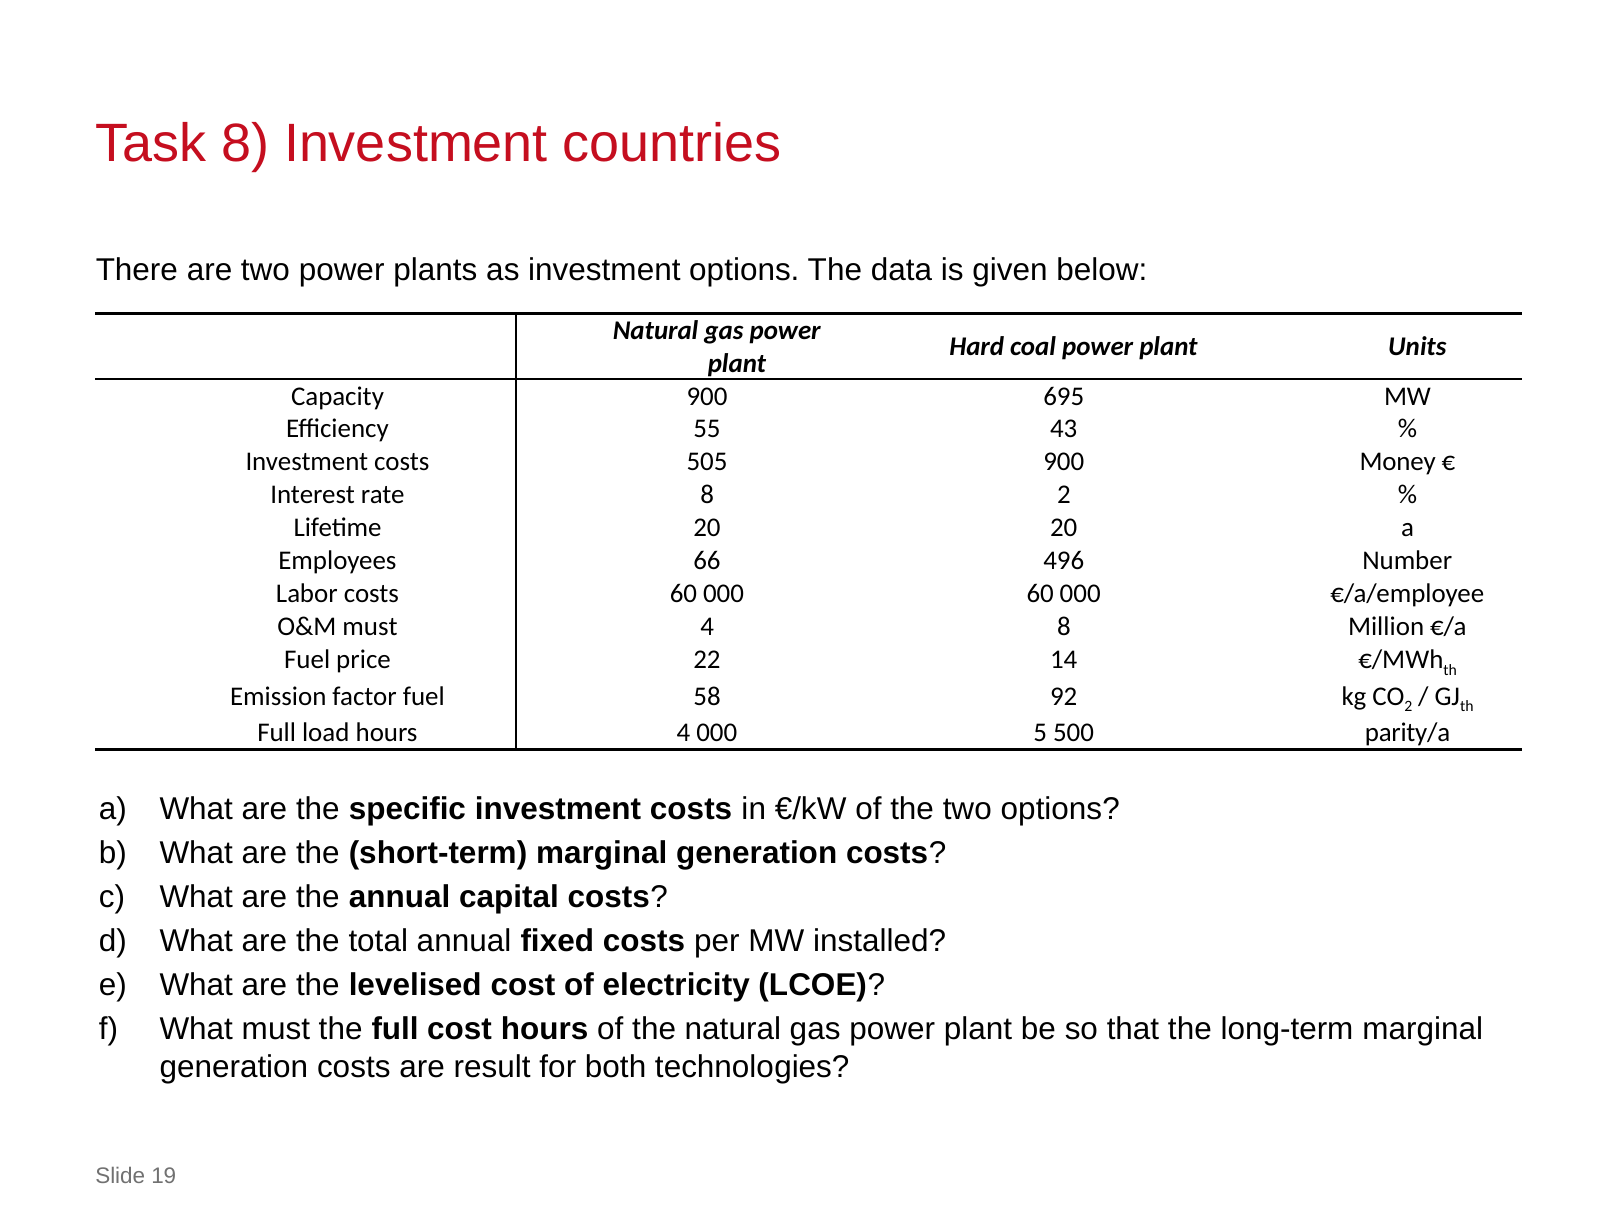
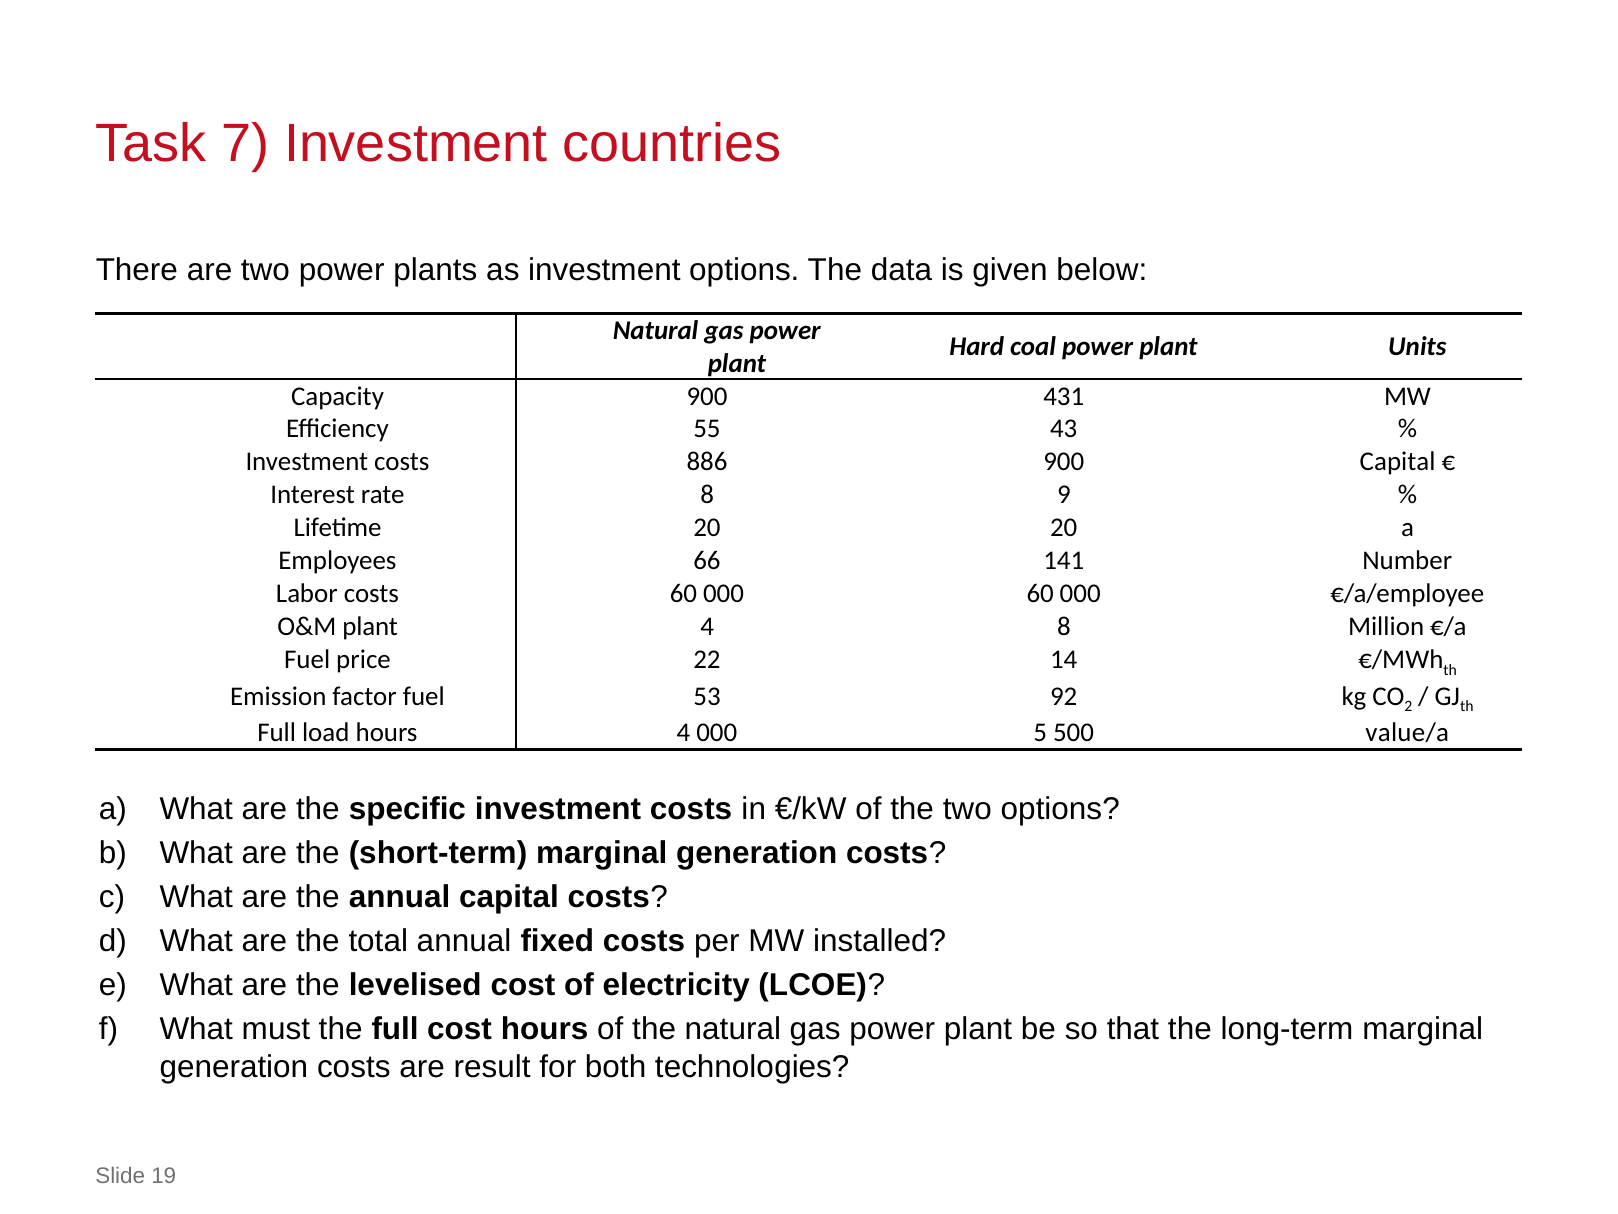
Task 8: 8 -> 7
695: 695 -> 431
505: 505 -> 886
900 Money: Money -> Capital
8 2: 2 -> 9
496: 496 -> 141
O&M must: must -> plant
58: 58 -> 53
parity/a: parity/a -> value/a
